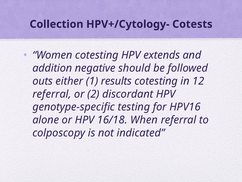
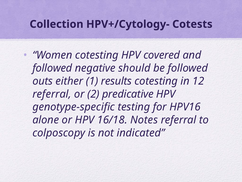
extends: extends -> covered
addition at (52, 68): addition -> followed
discordant: discordant -> predicative
When: When -> Notes
